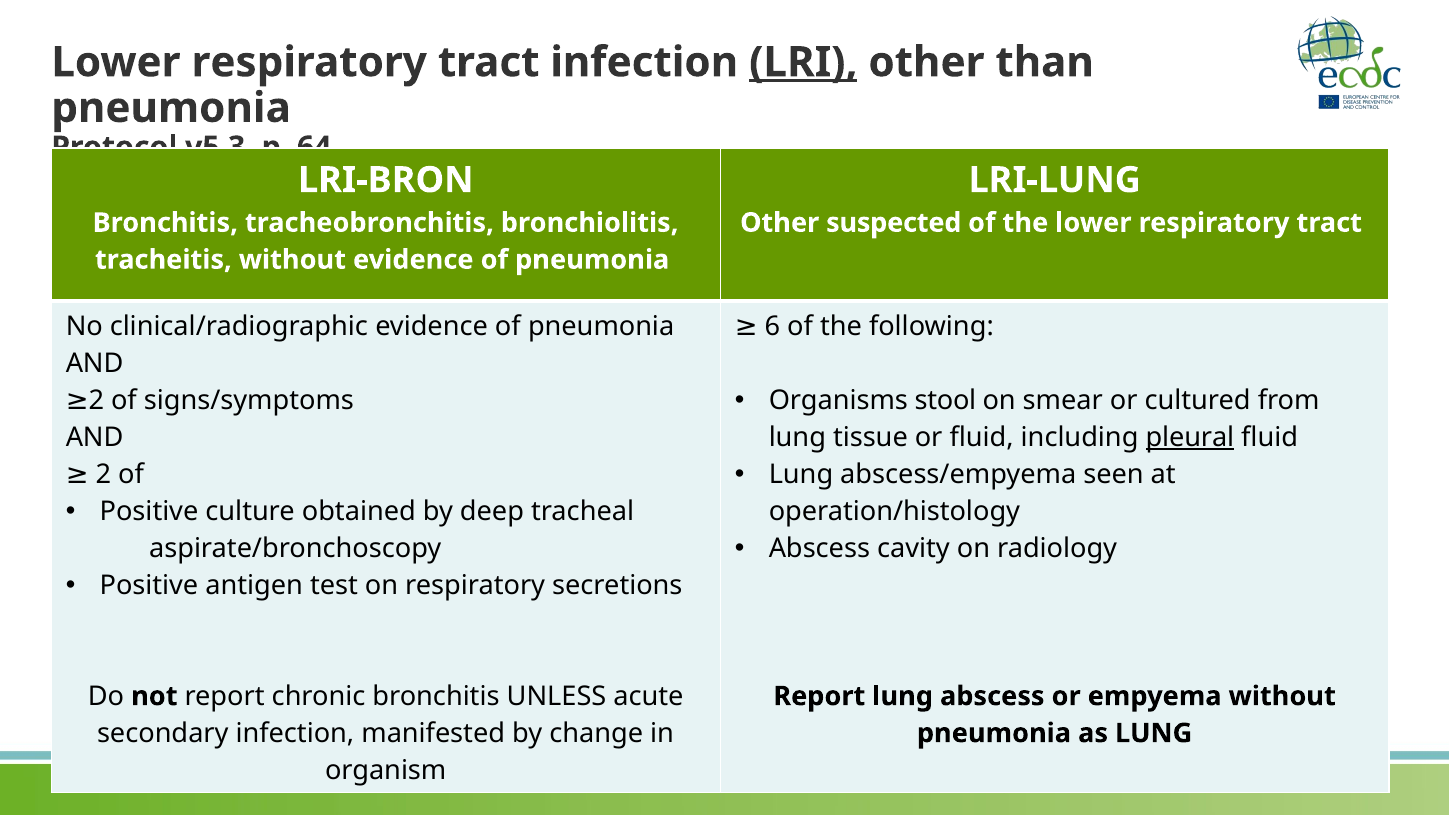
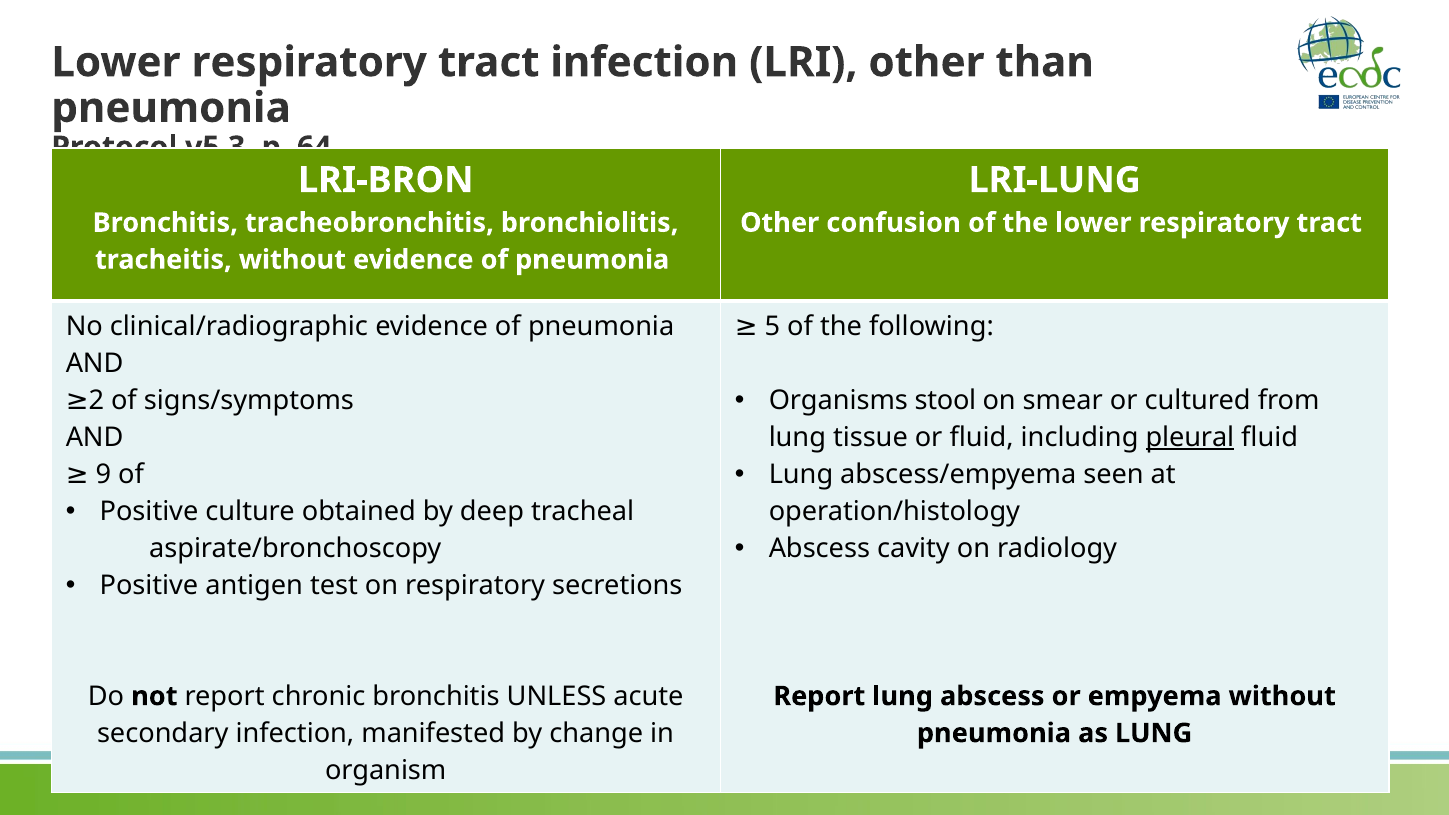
LRI underline: present -> none
suspected: suspected -> confusion
6: 6 -> 5
2 at (103, 475): 2 -> 9
